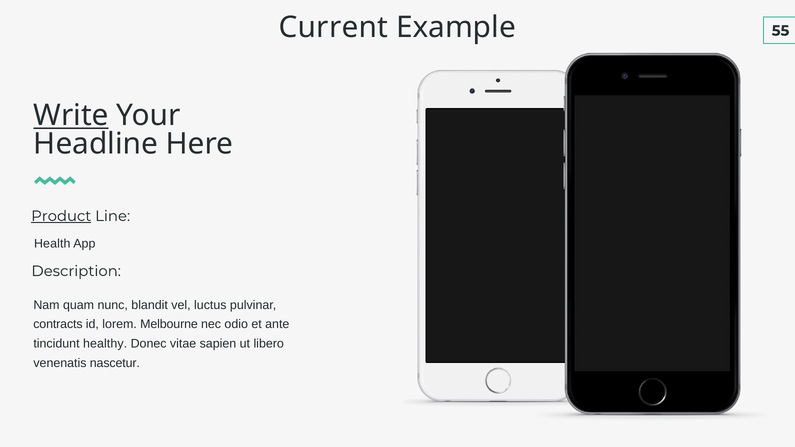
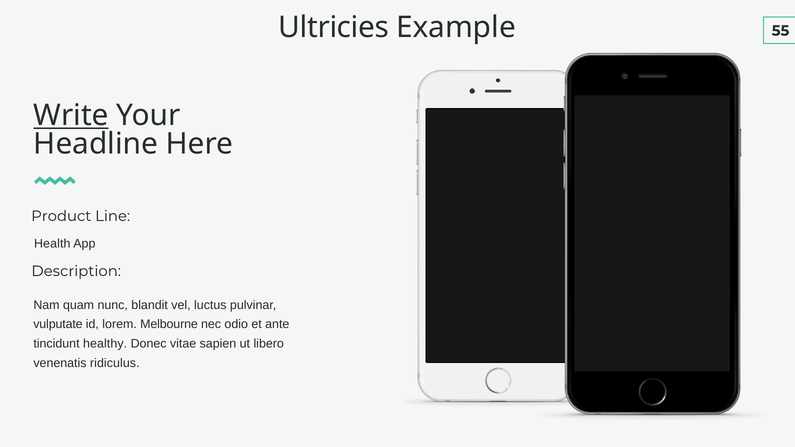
Current: Current -> Ultricies
Product underline: present -> none
contracts: contracts -> vulputate
nascetur: nascetur -> ridiculus
